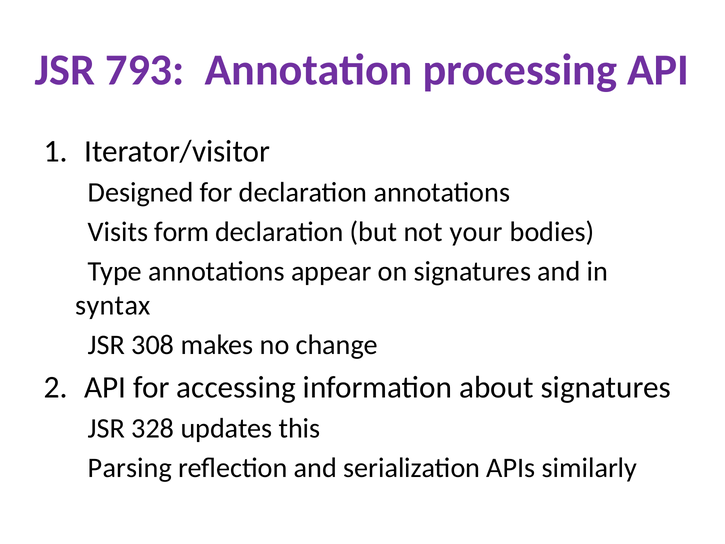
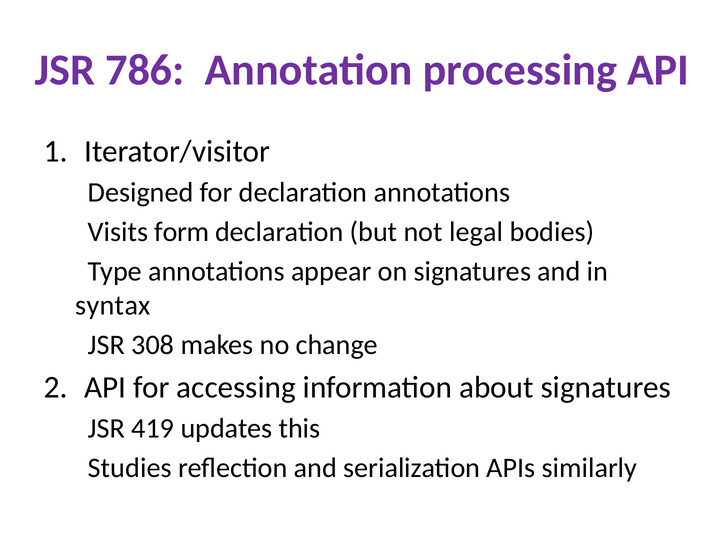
793: 793 -> 786
your: your -> legal
328: 328 -> 419
Parsing: Parsing -> Studies
